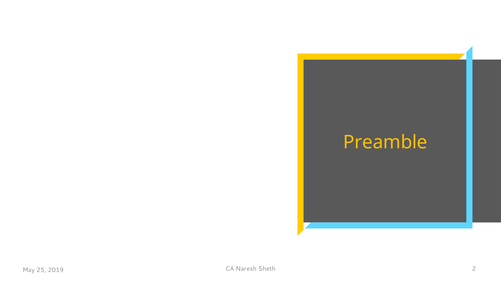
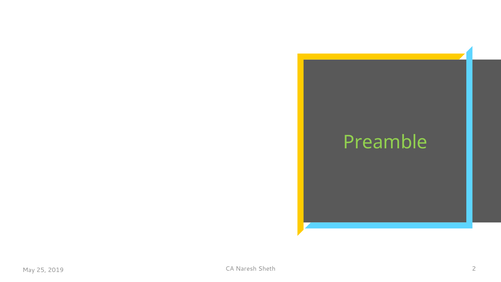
Preamble colour: yellow -> light green
